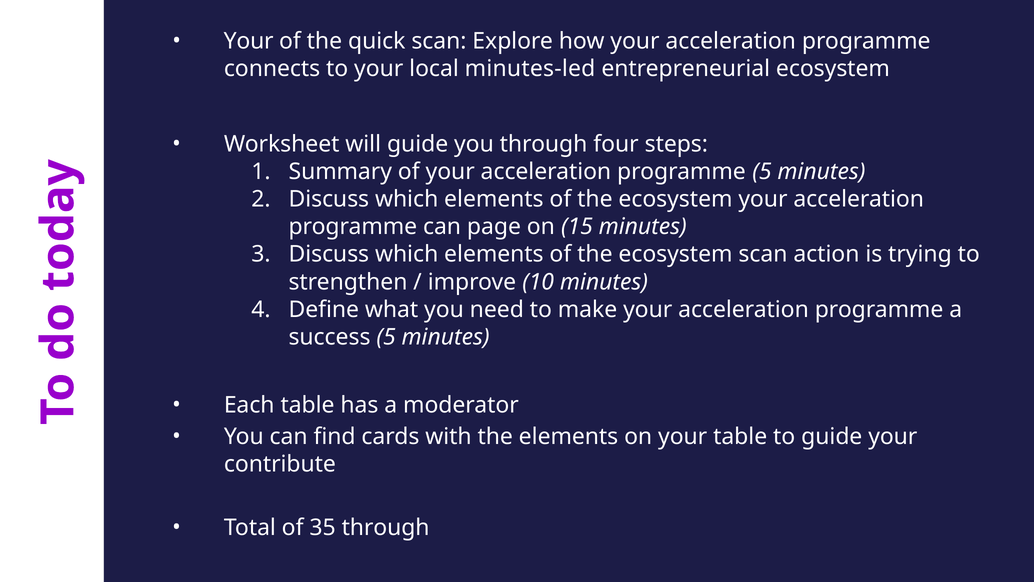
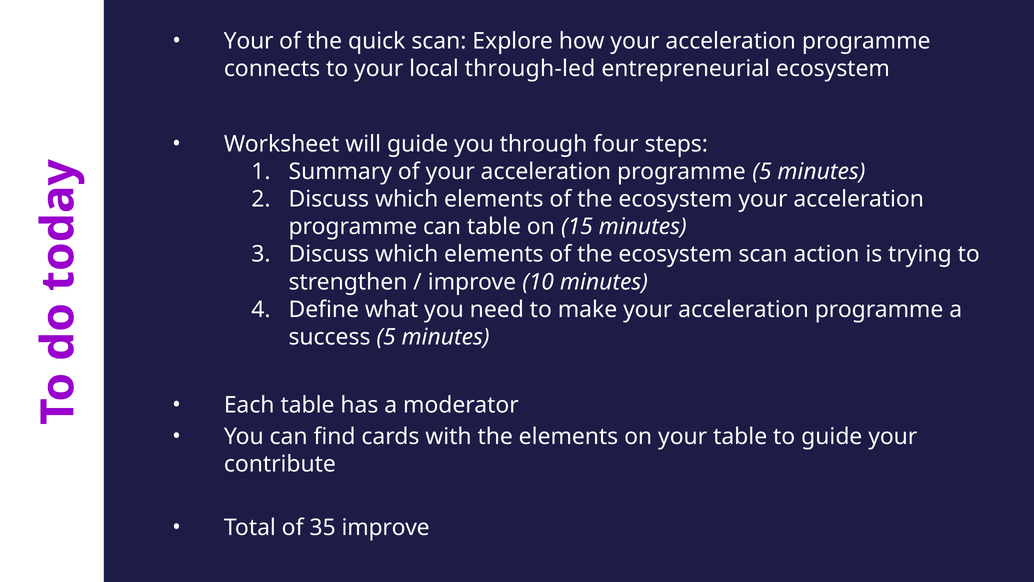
minutes-led: minutes-led -> through-led
can page: page -> table
35 through: through -> improve
